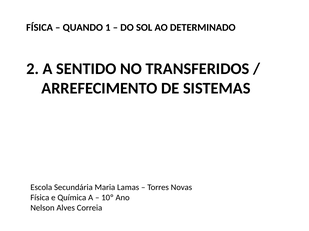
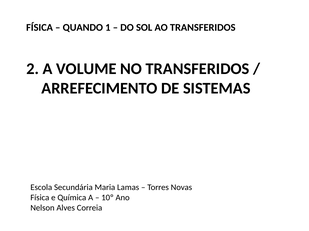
AO DETERMINADO: DETERMINADO -> TRANSFERIDOS
SENTIDO: SENTIDO -> VOLUME
